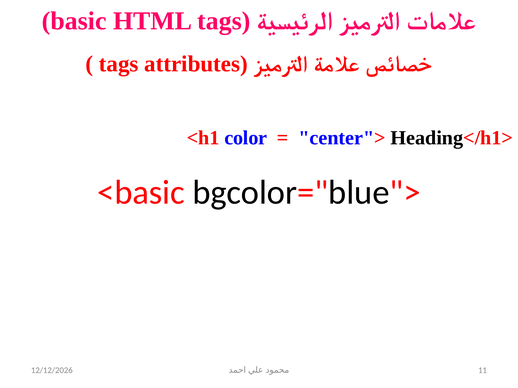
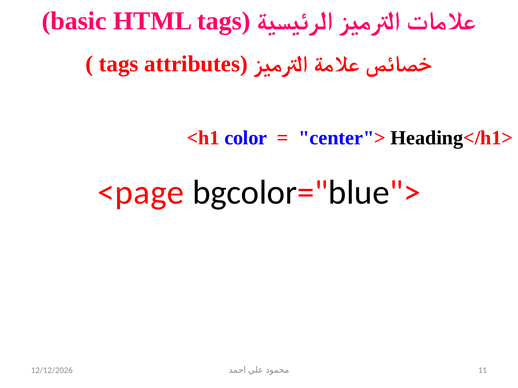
<basic: <basic -> <page
